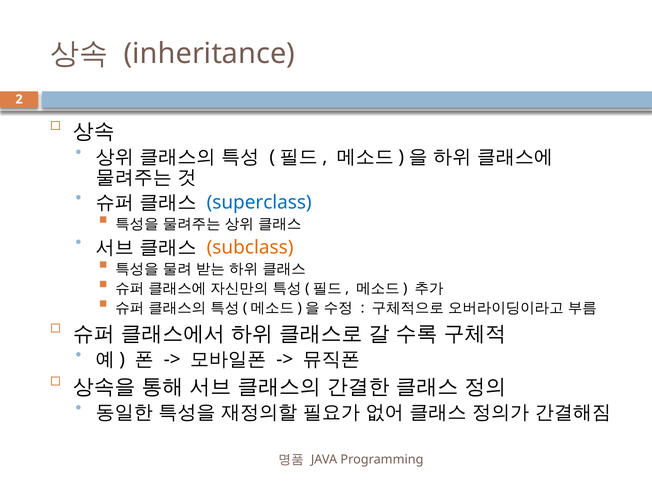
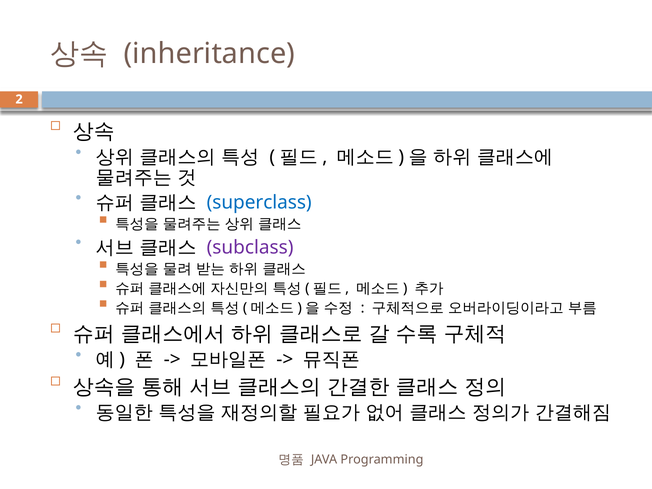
subclass colour: orange -> purple
